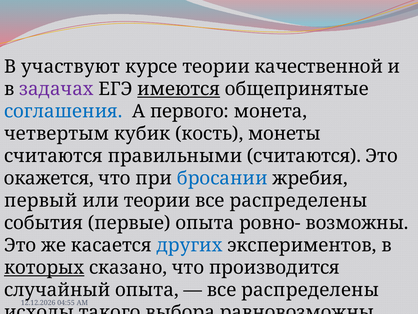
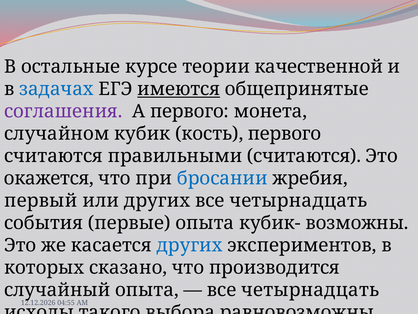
участвуют: участвуют -> остальные
задачах colour: purple -> blue
соглашения colour: blue -> purple
четвертым: четвертым -> случайном
кость монеты: монеты -> первого
или теории: теории -> других
распределены at (298, 201): распределены -> четырнадцать
ровно-: ровно- -> кубик-
которых underline: present -> none
распределены at (310, 290): распределены -> четырнадцать
